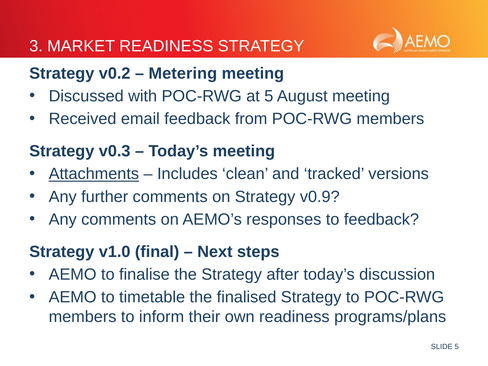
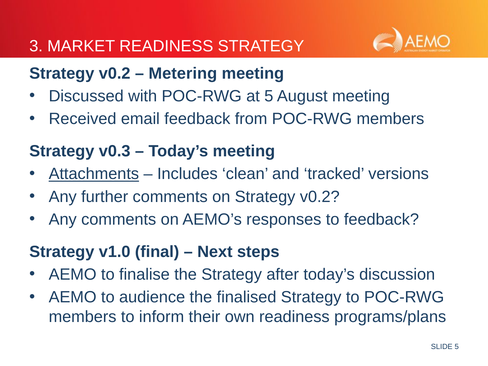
on Strategy v0.9: v0.9 -> v0.2
timetable: timetable -> audience
